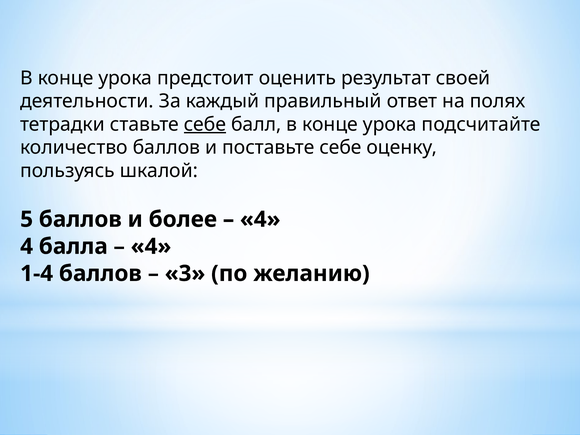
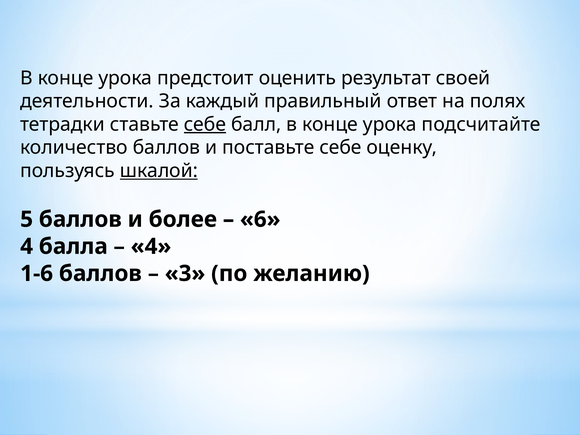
шкалой underline: none -> present
4 at (260, 219): 4 -> 6
1-4: 1-4 -> 1-6
